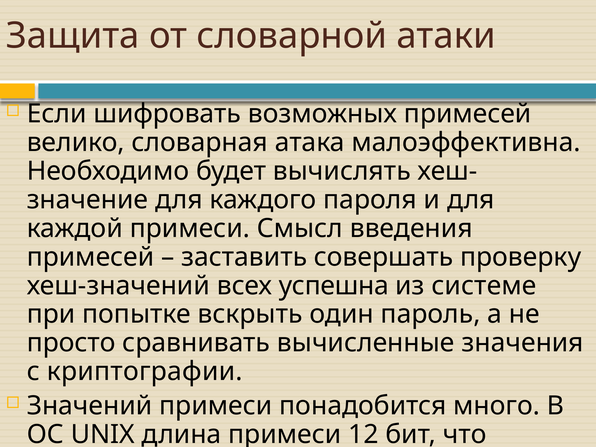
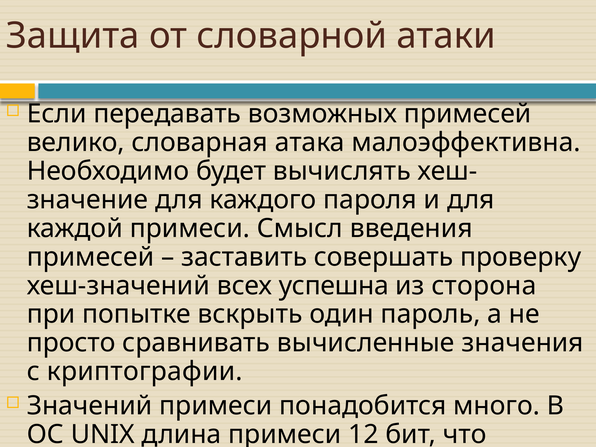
шифровать: шифровать -> передавать
системе: системе -> сторона
